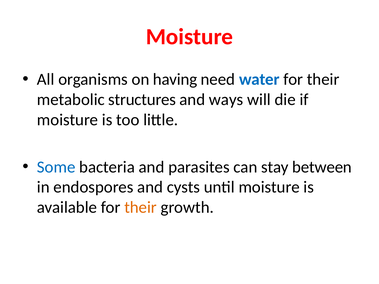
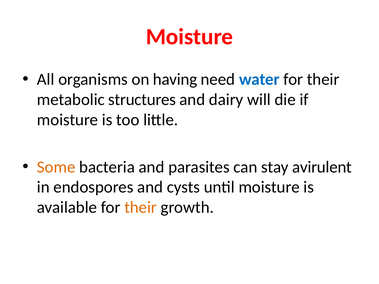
ways: ways -> dairy
Some colour: blue -> orange
between: between -> avirulent
